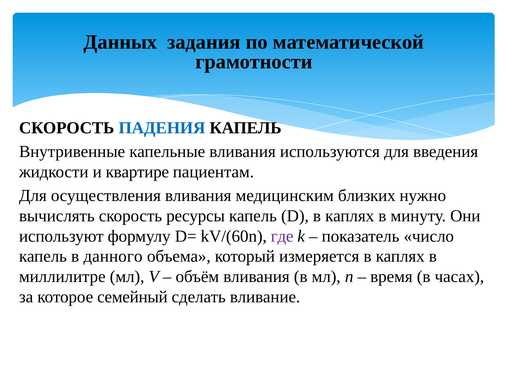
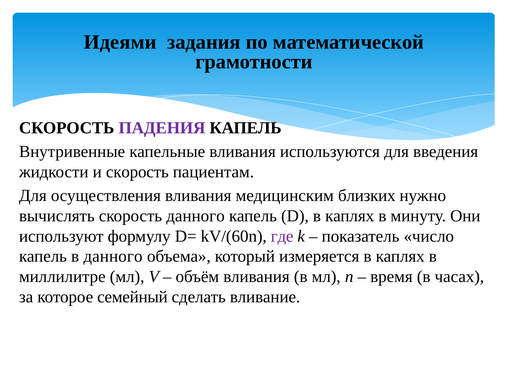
Данных: Данных -> Идеями
ПАДЕНИЯ colour: blue -> purple
и квартире: квартире -> скорость
скорость ресурсы: ресурсы -> данного
